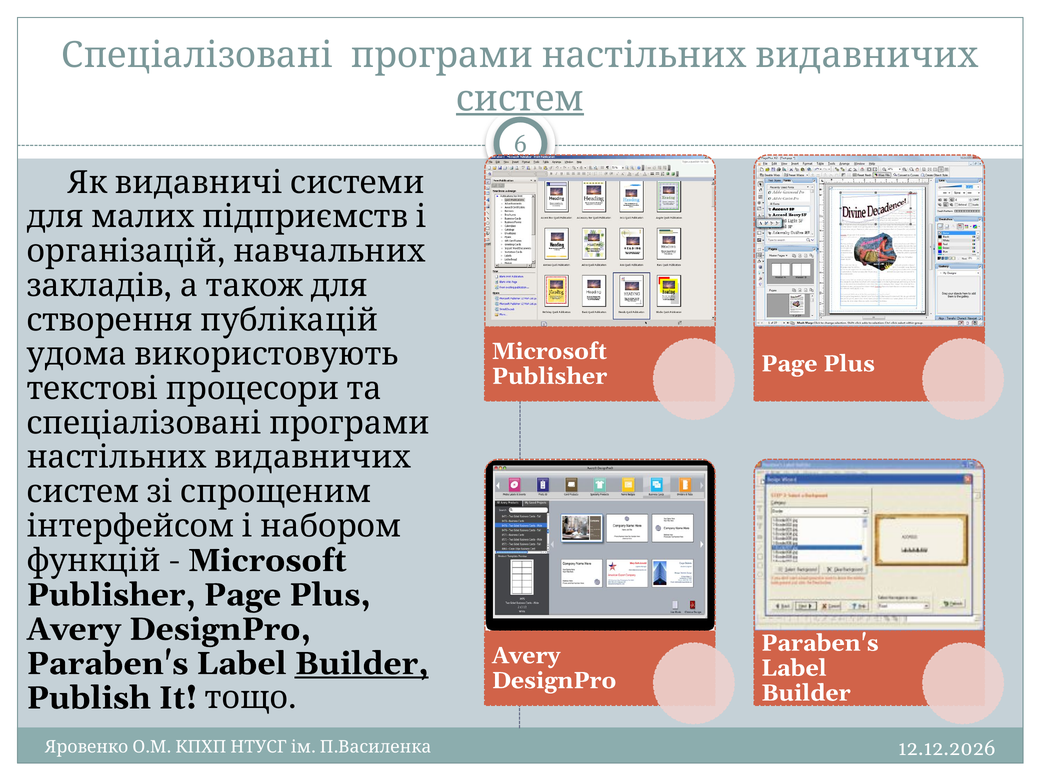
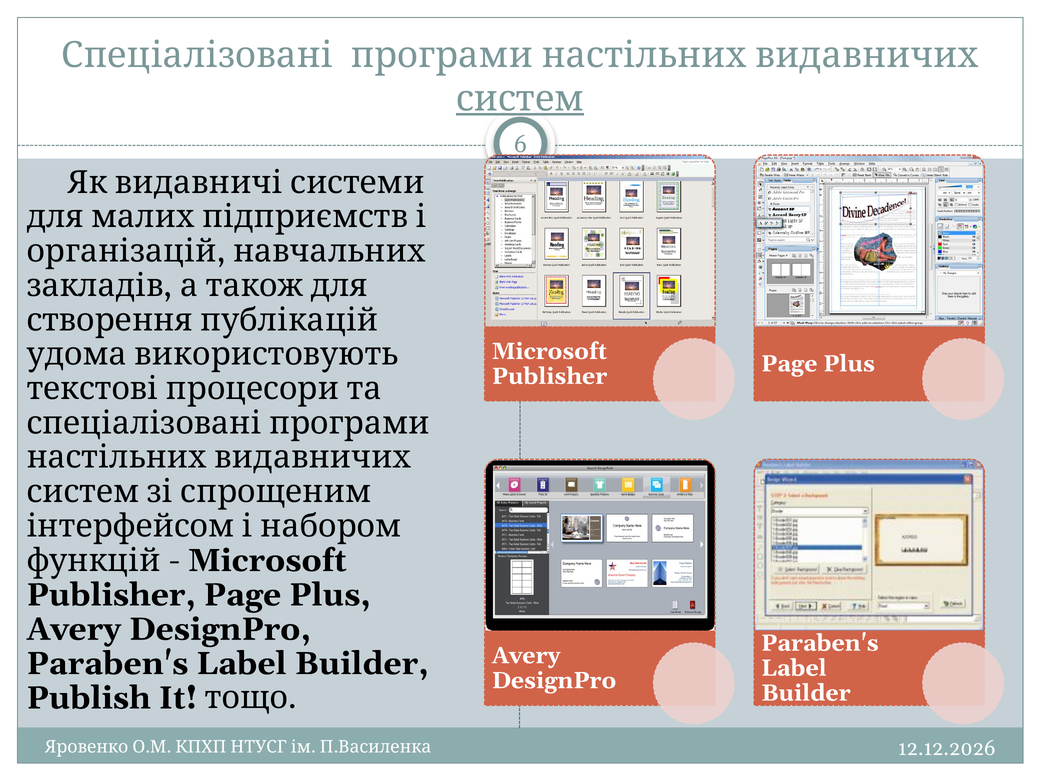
Builder at (362, 663) underline: present -> none
